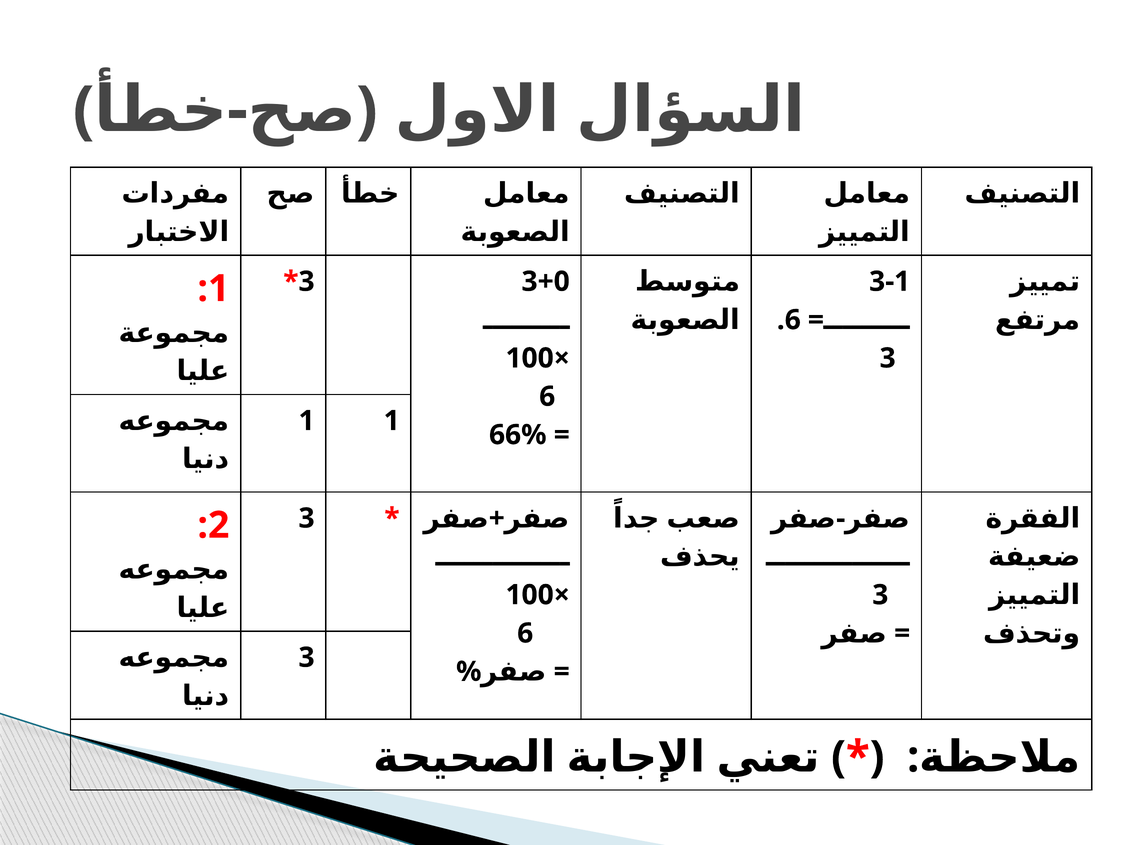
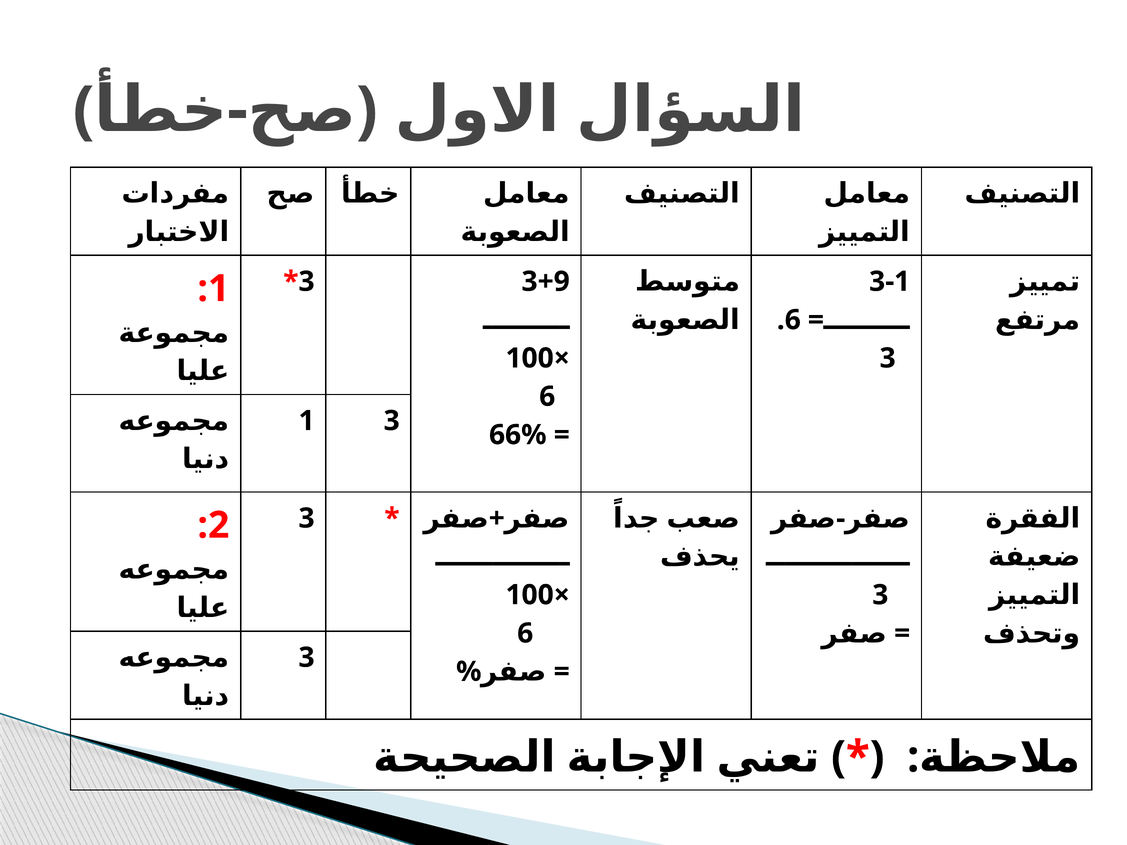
3+0: 3+0 -> 3+9
1 1: 1 -> 3
